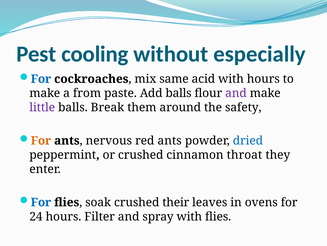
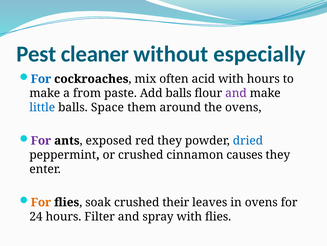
cooling: cooling -> cleaner
same: same -> often
little colour: purple -> blue
Break: Break -> Space
the safety: safety -> ovens
For at (41, 140) colour: orange -> purple
nervous: nervous -> exposed
red ants: ants -> they
throat: throat -> causes
For at (41, 202) colour: blue -> orange
